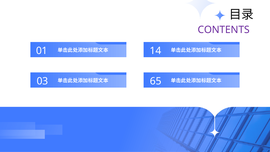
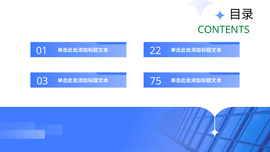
CONTENTS colour: purple -> green
14: 14 -> 22
65: 65 -> 75
